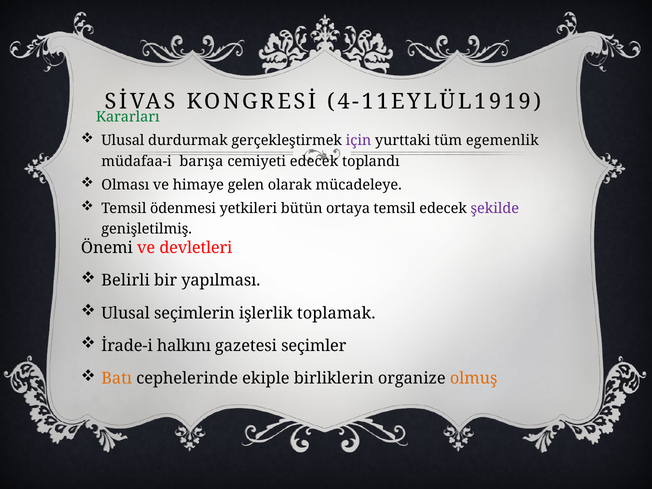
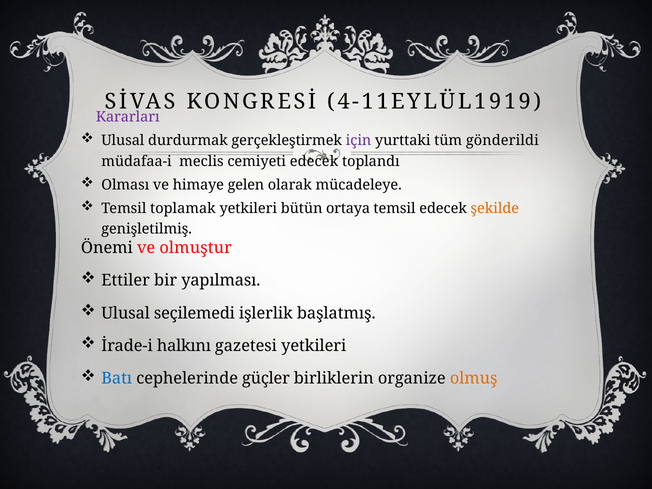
Kararları colour: green -> purple
egemenlik: egemenlik -> gönderildi
barışa: barışa -> meclis
ödenmesi: ödenmesi -> toplamak
şekilde colour: purple -> orange
devletleri: devletleri -> olmuştur
Belirli: Belirli -> Ettiler
seçimlerin: seçimlerin -> seçilemedi
toplamak: toplamak -> başlatmış
gazetesi seçimler: seçimler -> yetkileri
Batı colour: orange -> blue
ekiple: ekiple -> güçler
